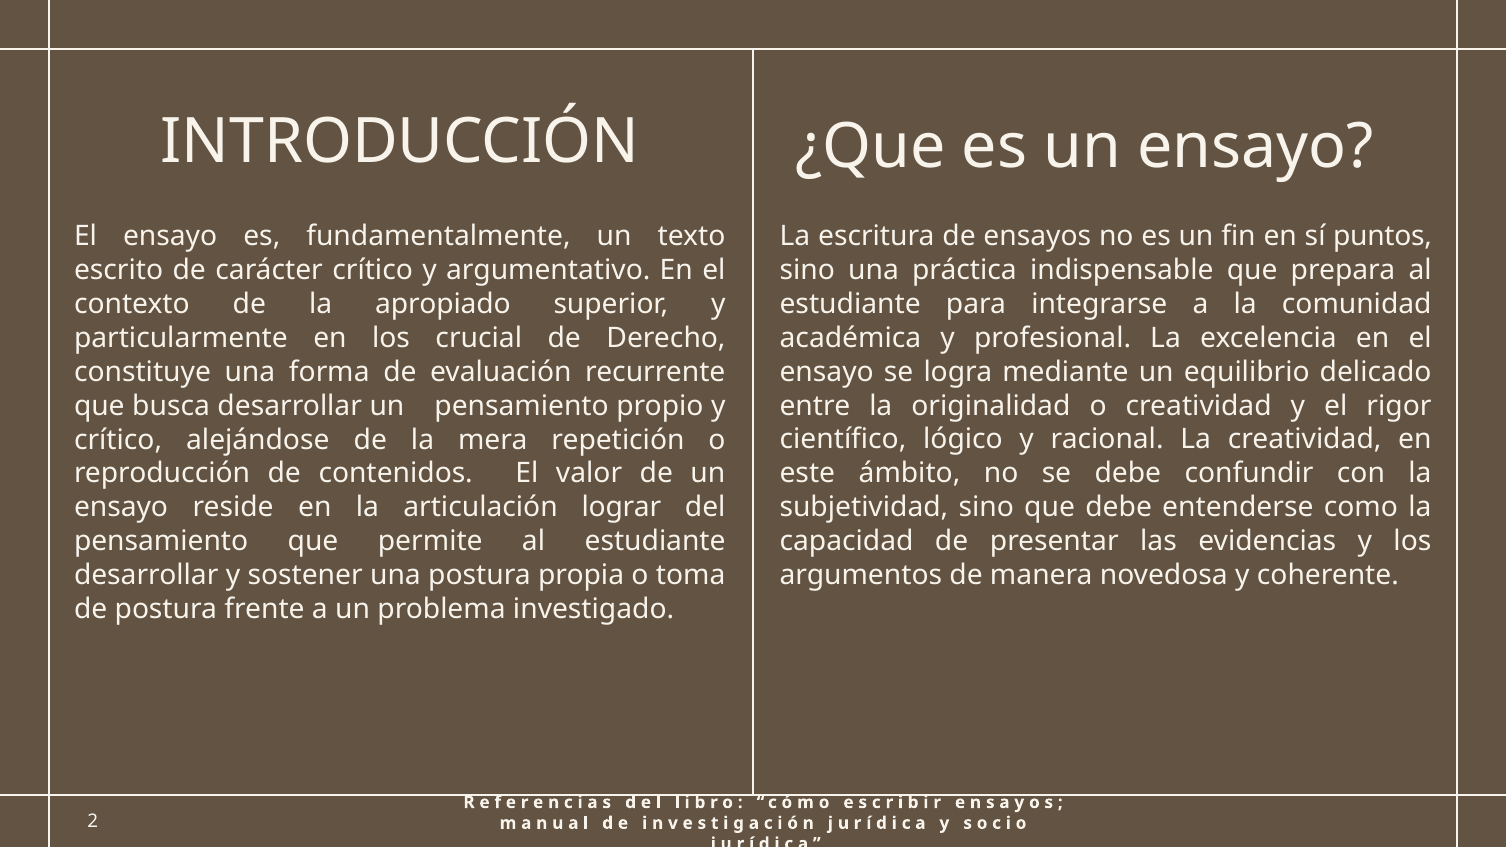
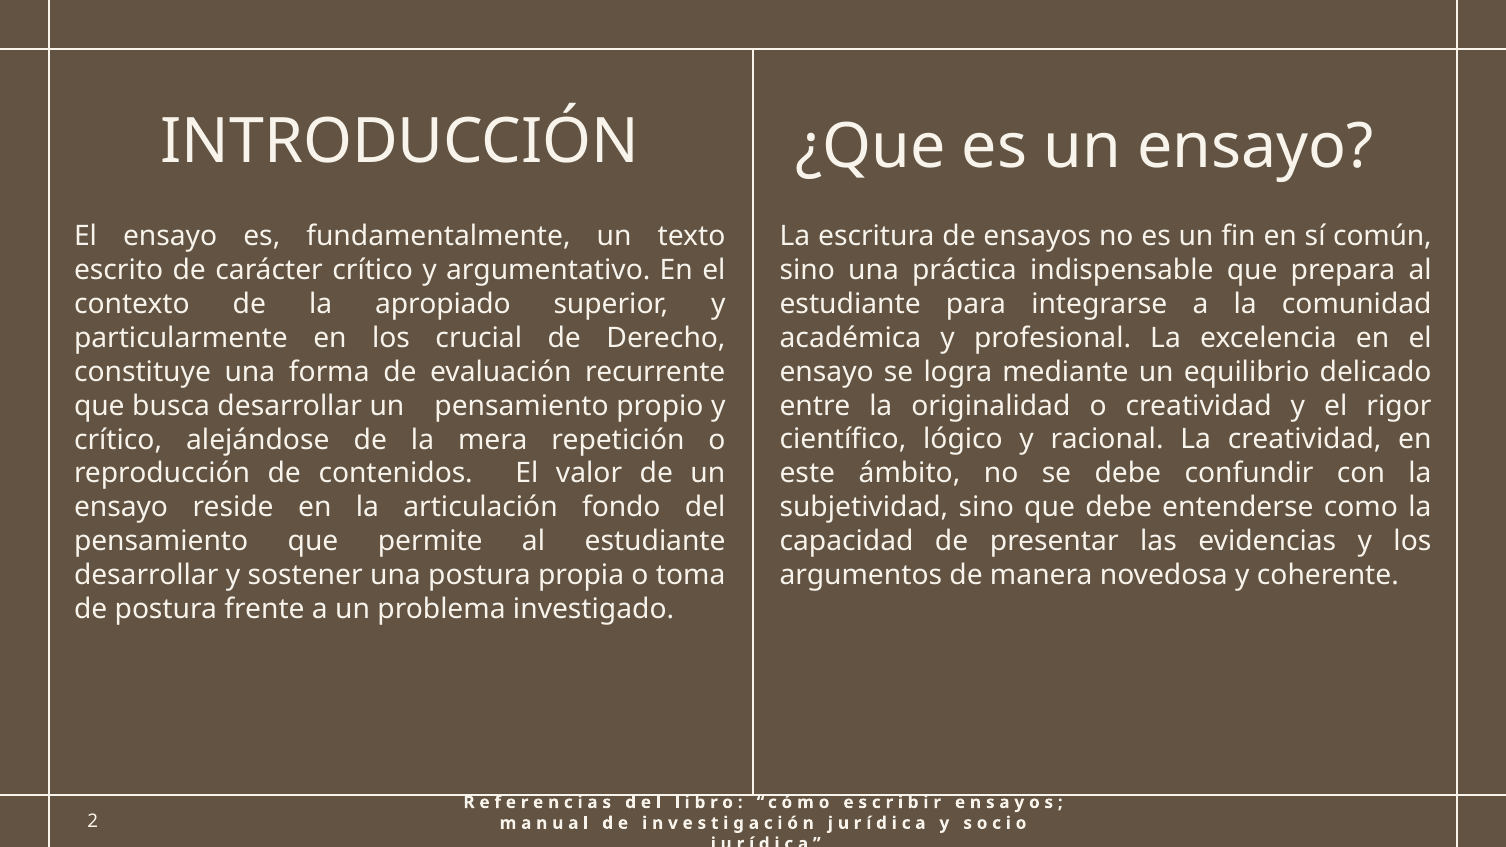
puntos: puntos -> común
lograr: lograr -> fondo
